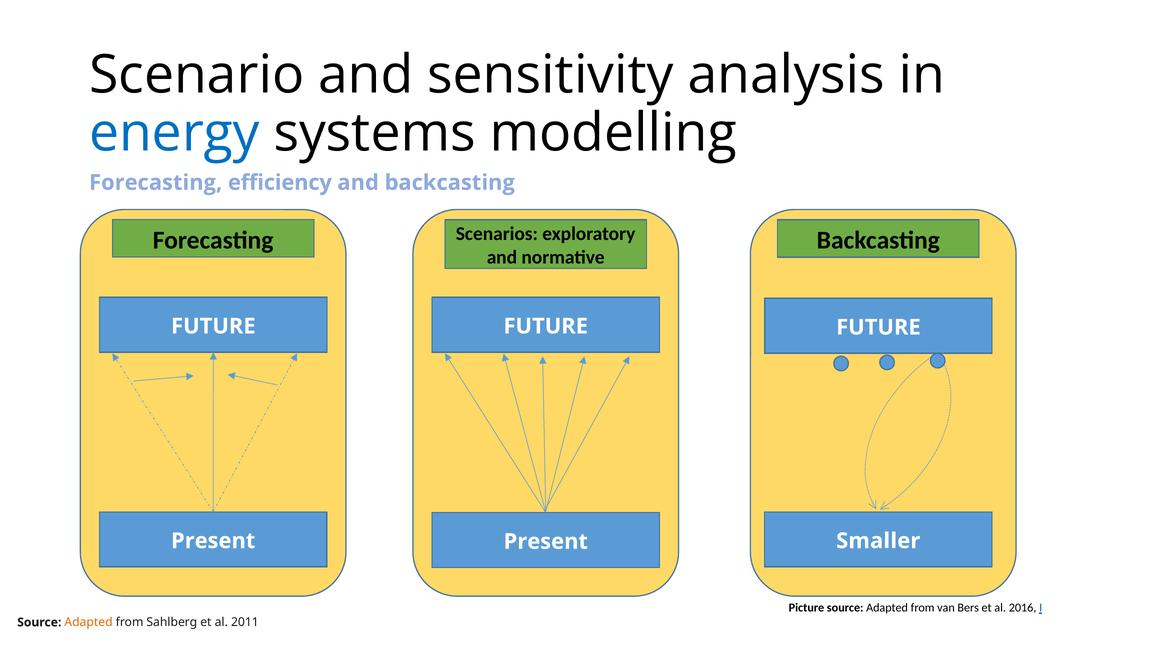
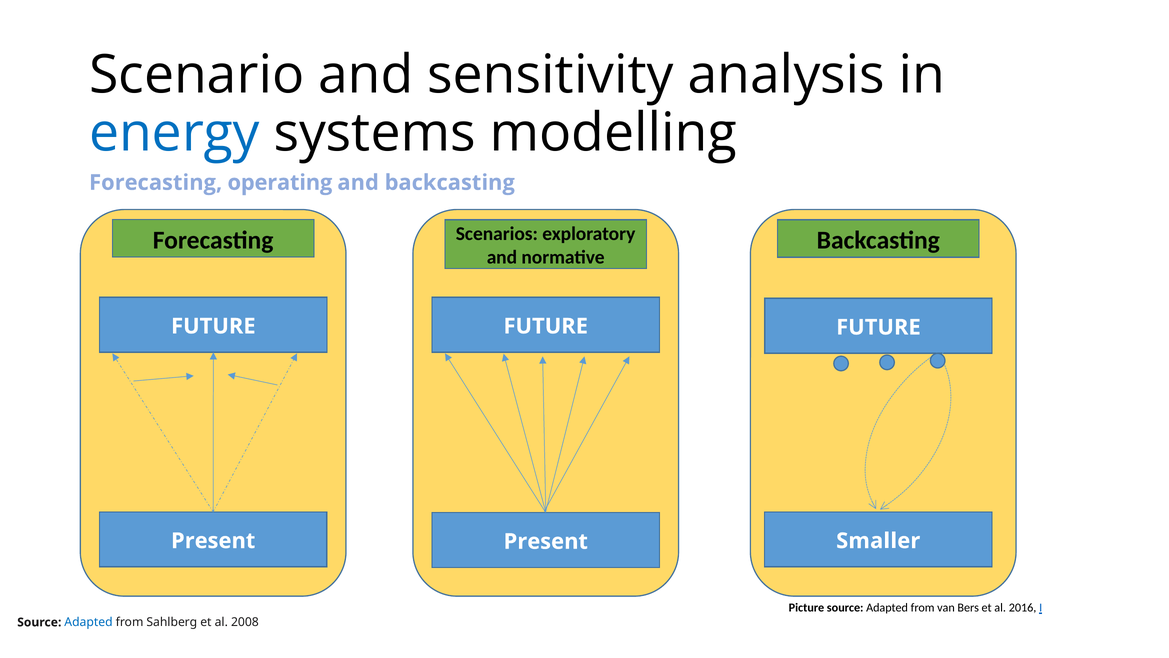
efficiency: efficiency -> operating
Adapted at (89, 622) colour: orange -> blue
2011: 2011 -> 2008
